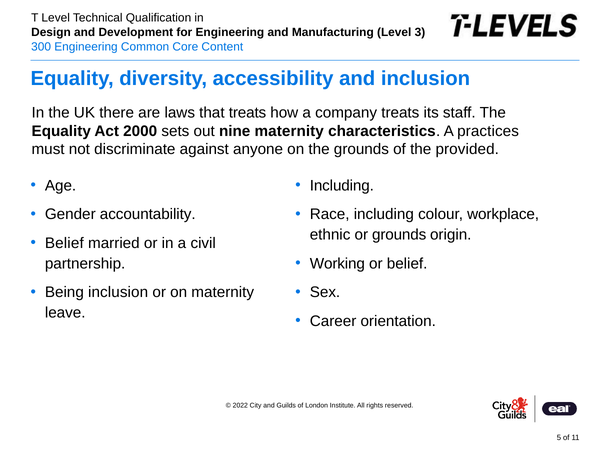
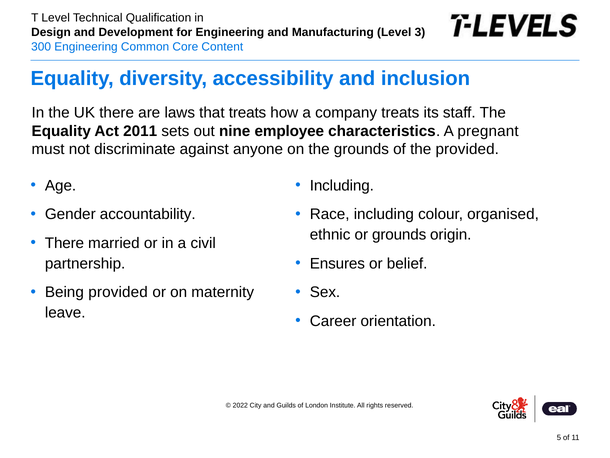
2000: 2000 -> 2011
nine maternity: maternity -> employee
practices: practices -> pregnant
workplace: workplace -> organised
Belief at (64, 243): Belief -> There
Working: Working -> Ensures
Being inclusion: inclusion -> provided
